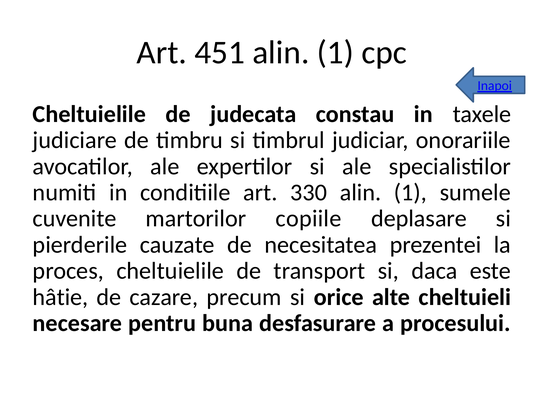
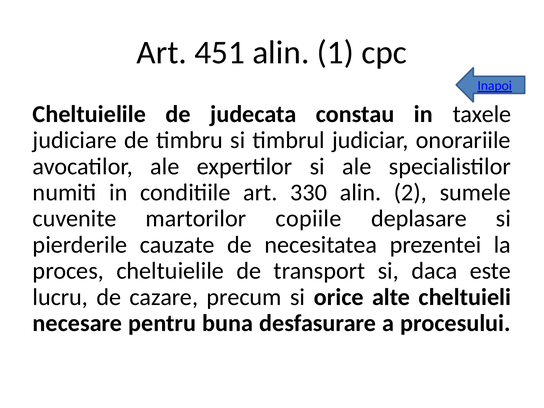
330 alin 1: 1 -> 2
hâtie: hâtie -> lucru
